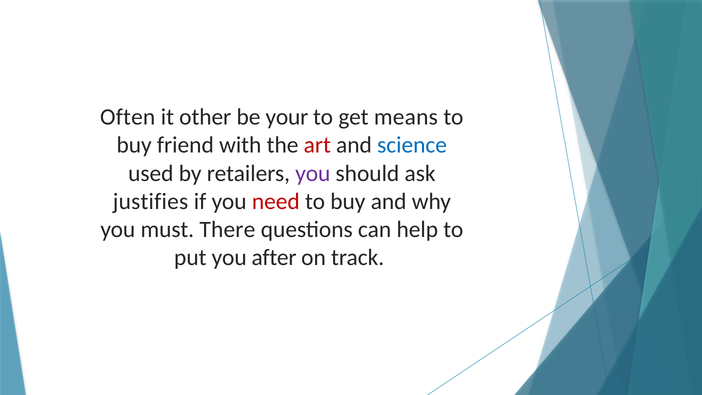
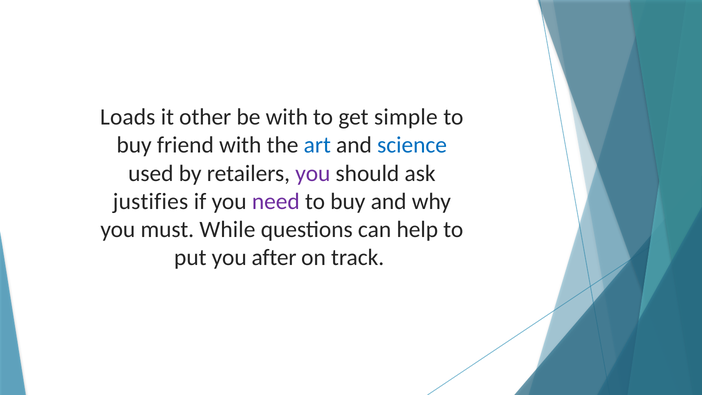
Often: Often -> Loads
be your: your -> with
means: means -> simple
art colour: red -> blue
need colour: red -> purple
There: There -> While
